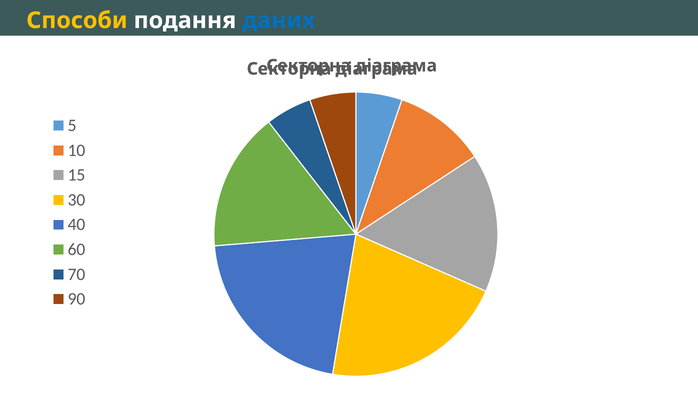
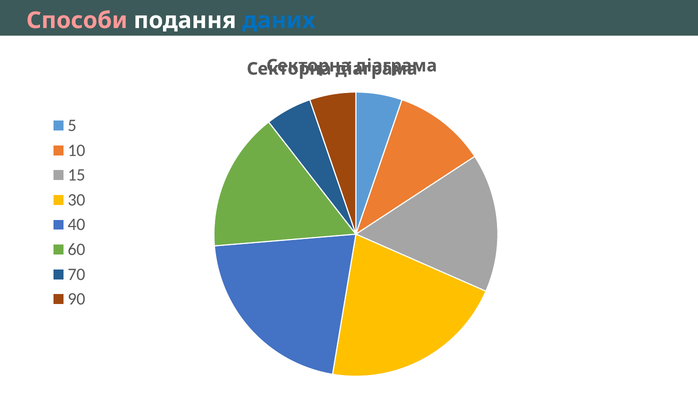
Способи colour: yellow -> pink
